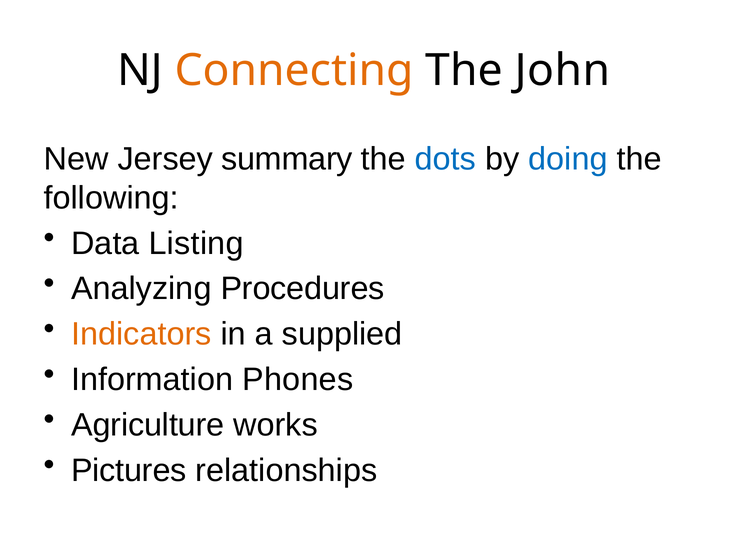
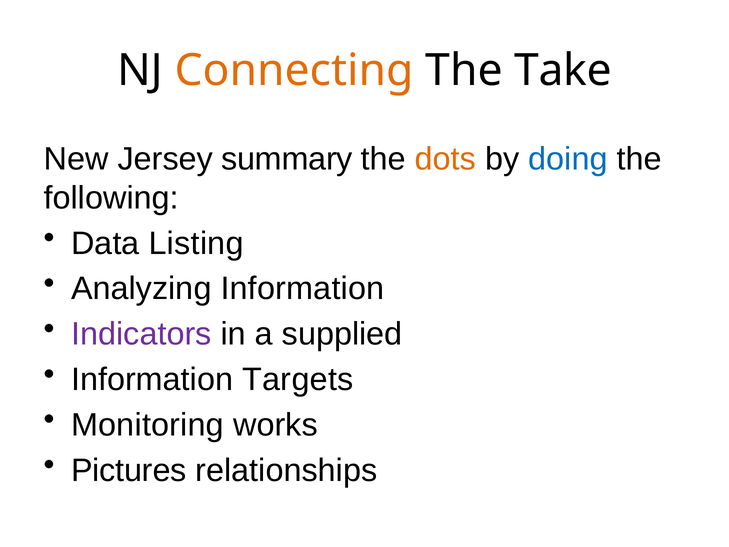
John: John -> Take
dots colour: blue -> orange
Analyzing Procedures: Procedures -> Information
Indicators colour: orange -> purple
Phones: Phones -> Targets
Agriculture: Agriculture -> Monitoring
